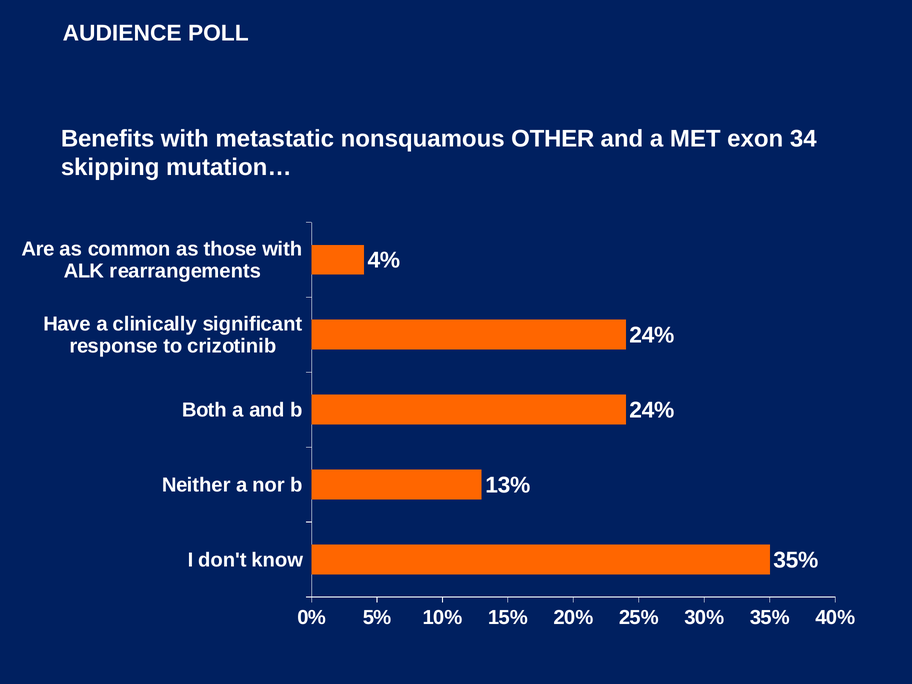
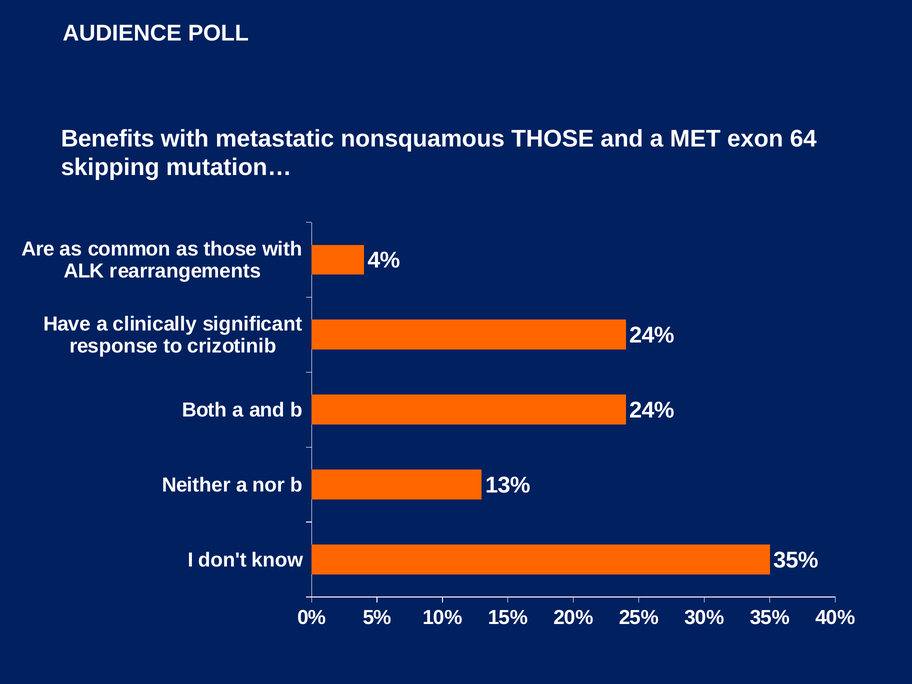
nonsquamous OTHER: OTHER -> THOSE
34: 34 -> 64
